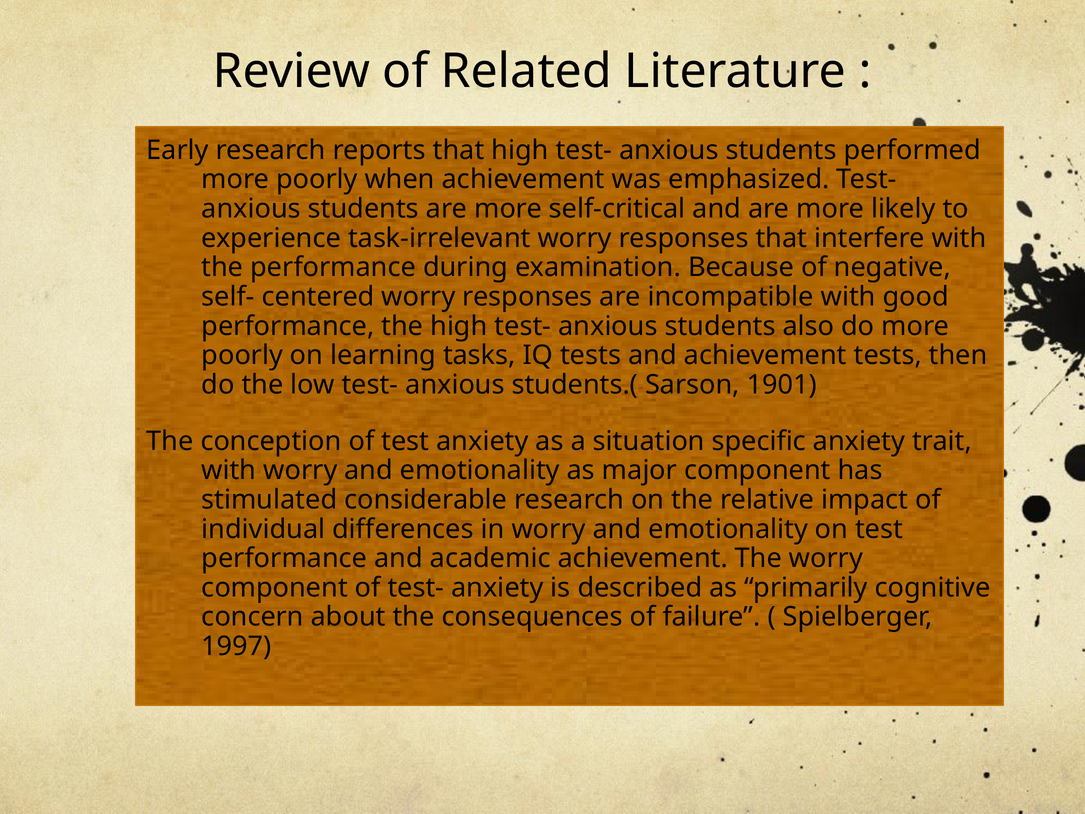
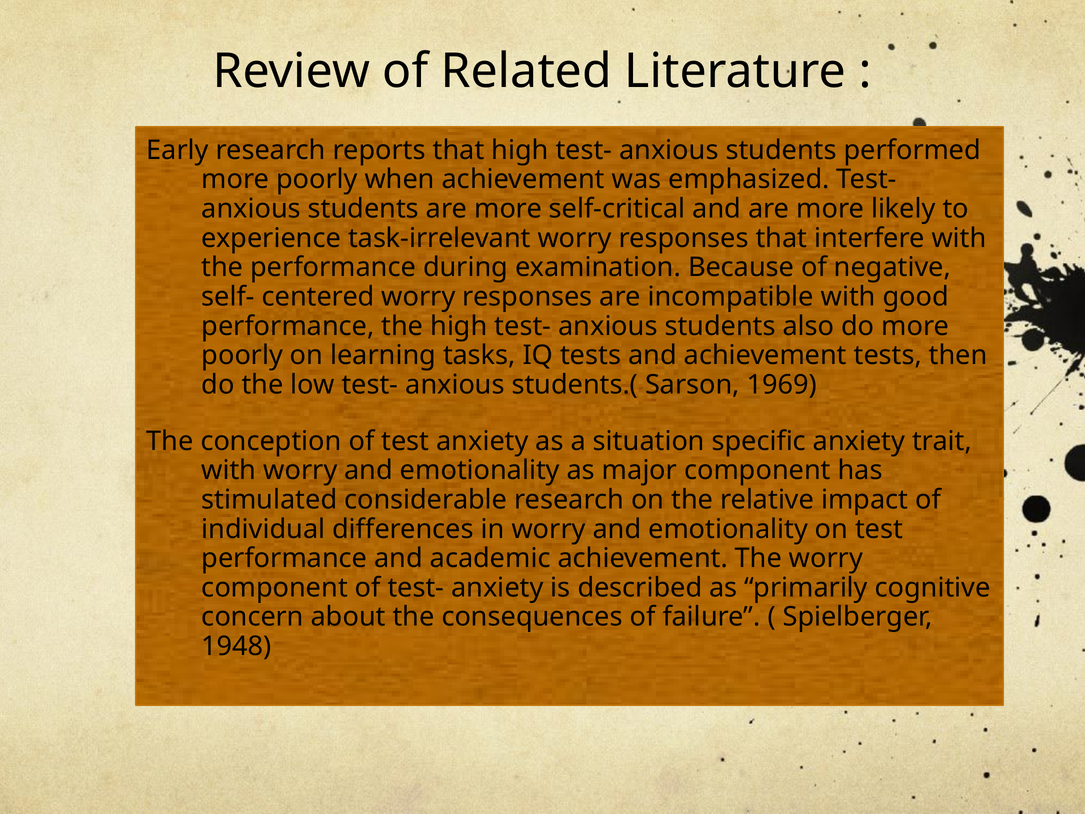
1901: 1901 -> 1969
1997: 1997 -> 1948
